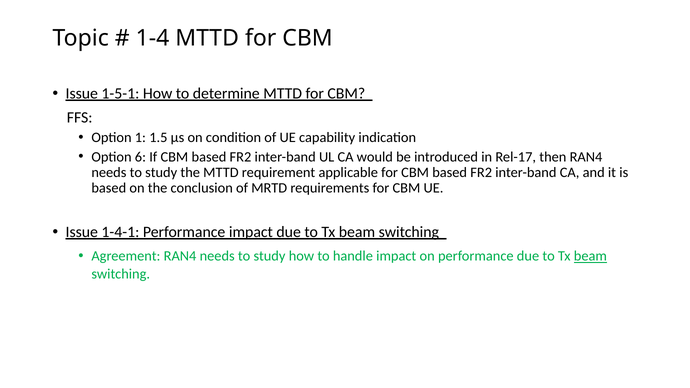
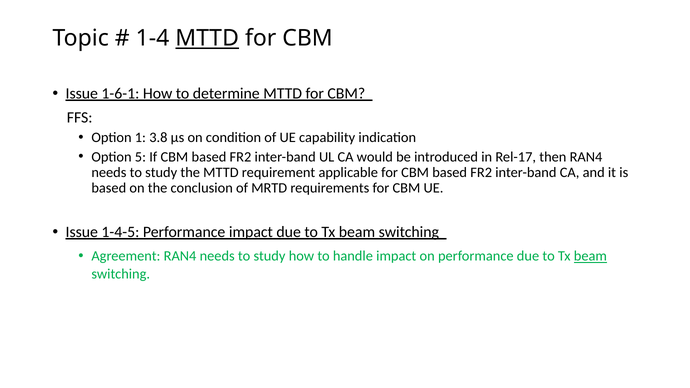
MTTD at (207, 38) underline: none -> present
1-5-1: 1-5-1 -> 1-6-1
1.5: 1.5 -> 3.8
6: 6 -> 5
1-4-1: 1-4-1 -> 1-4-5
